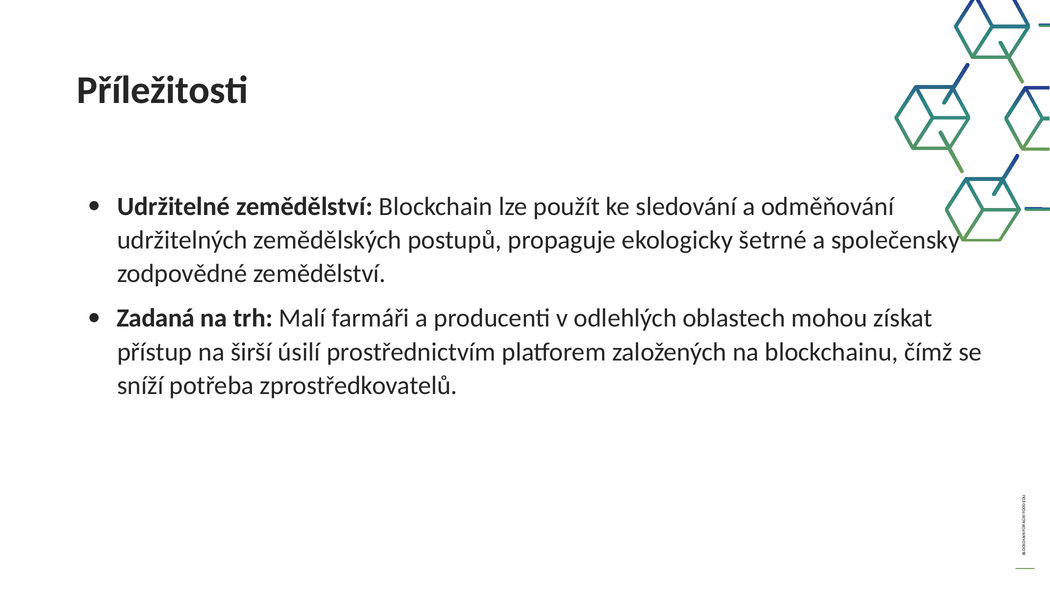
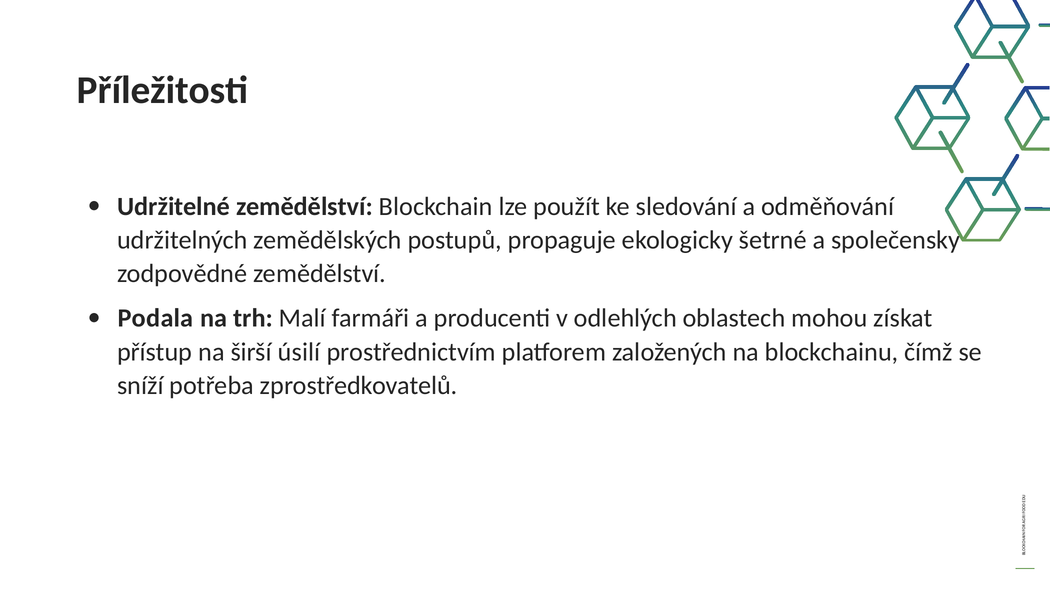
Zadaná: Zadaná -> Podala
